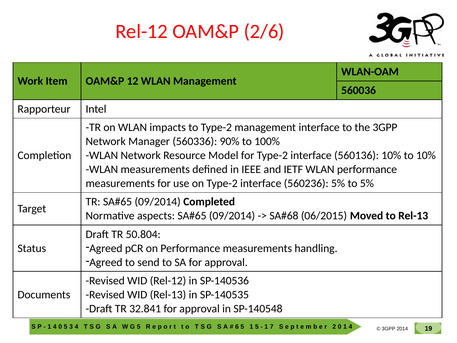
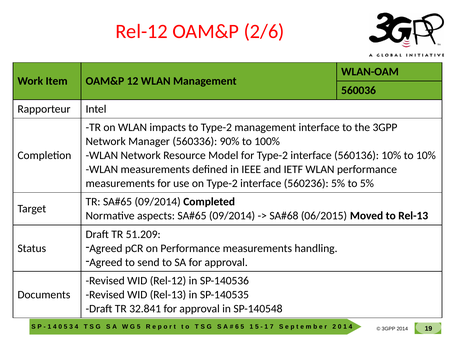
50.804: 50.804 -> 51.209
